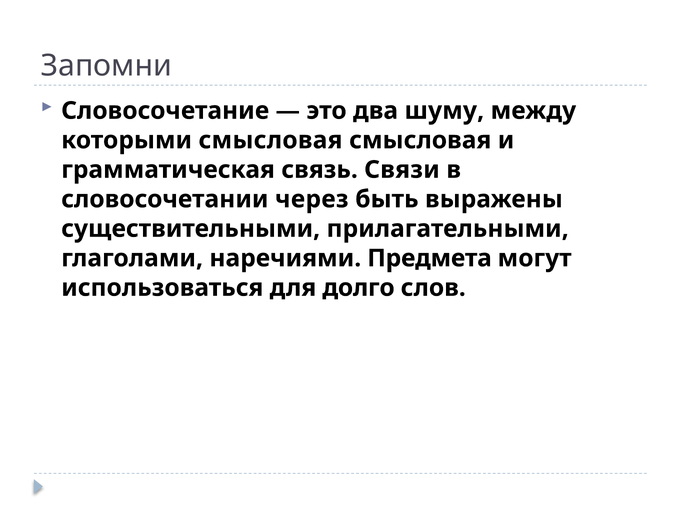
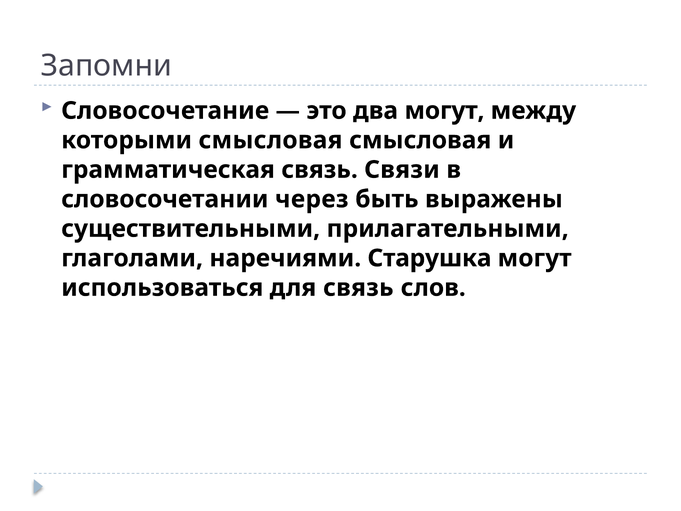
два шуму: шуму -> могут
Предмета: Предмета -> Старушка
для долго: долго -> связь
